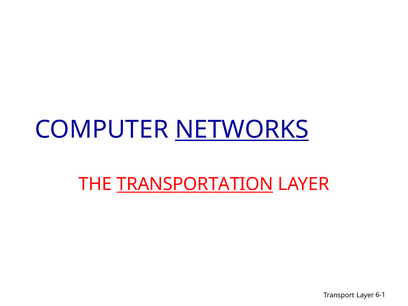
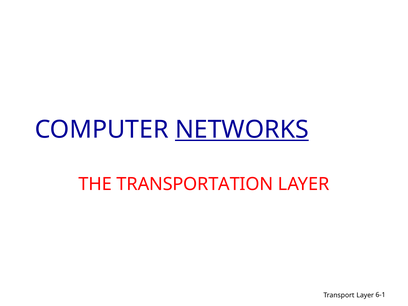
TRANSPORTATION underline: present -> none
